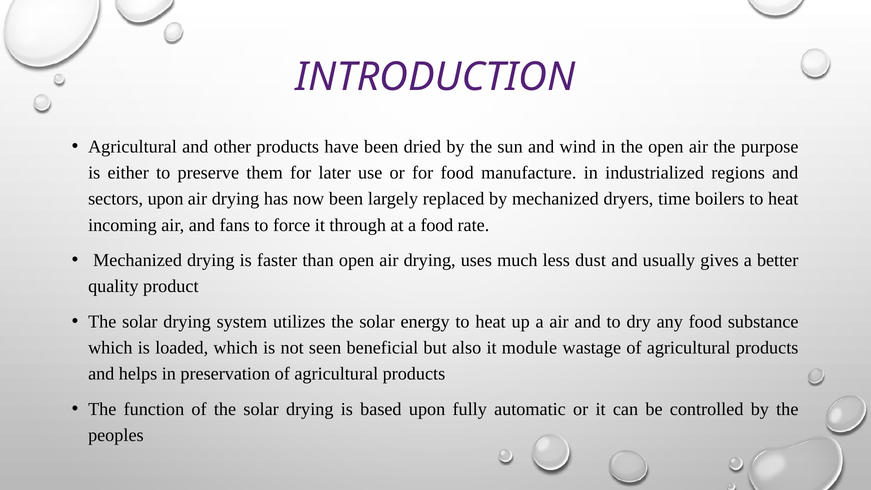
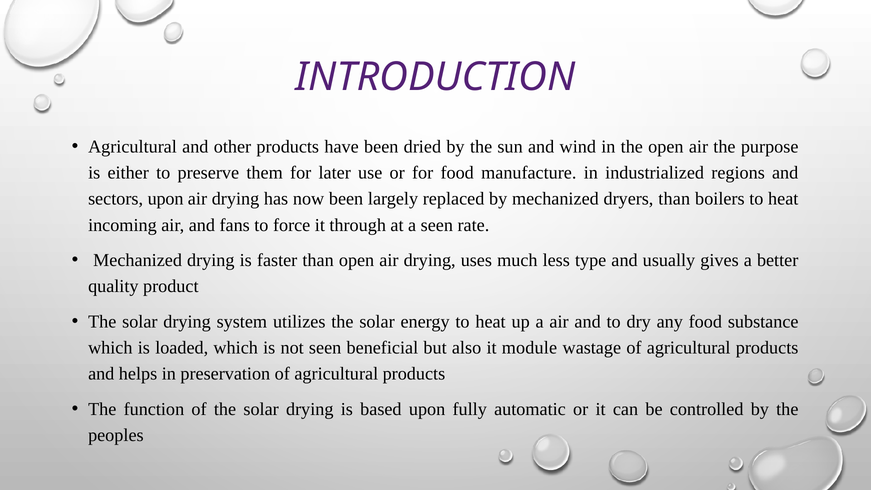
dryers time: time -> than
a food: food -> seen
dust: dust -> type
